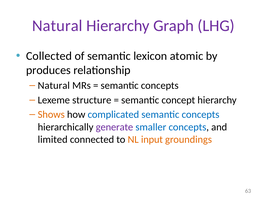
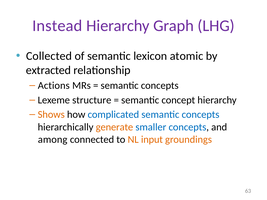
Natural at (57, 26): Natural -> Instead
produces: produces -> extracted
Natural at (54, 86): Natural -> Actions
generate colour: purple -> orange
limited: limited -> among
